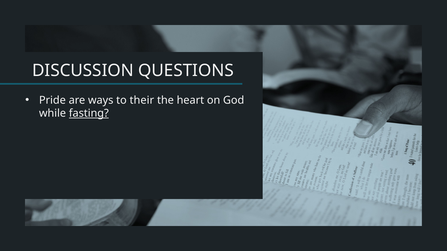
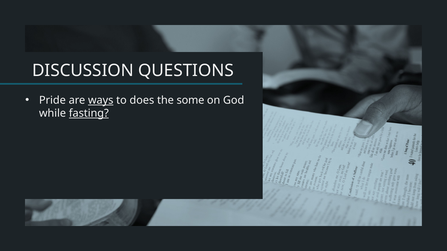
ways underline: none -> present
their: their -> does
heart: heart -> some
